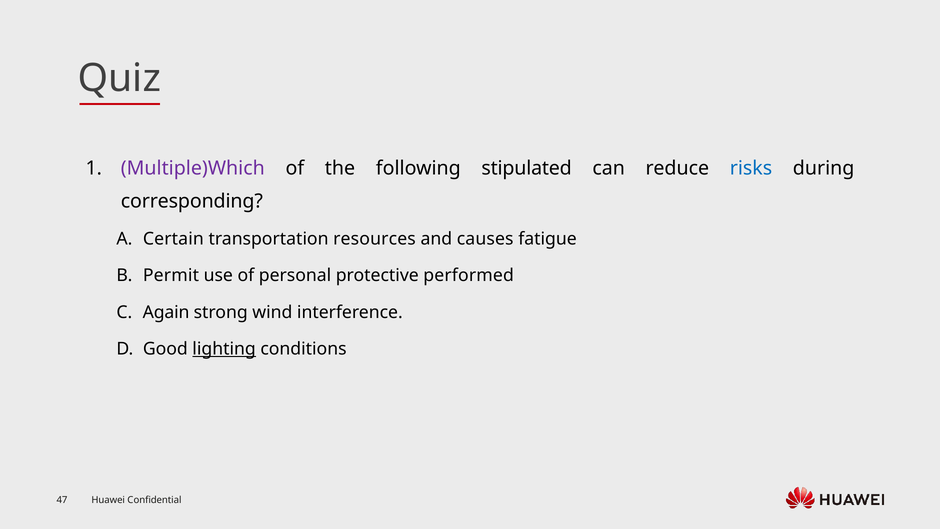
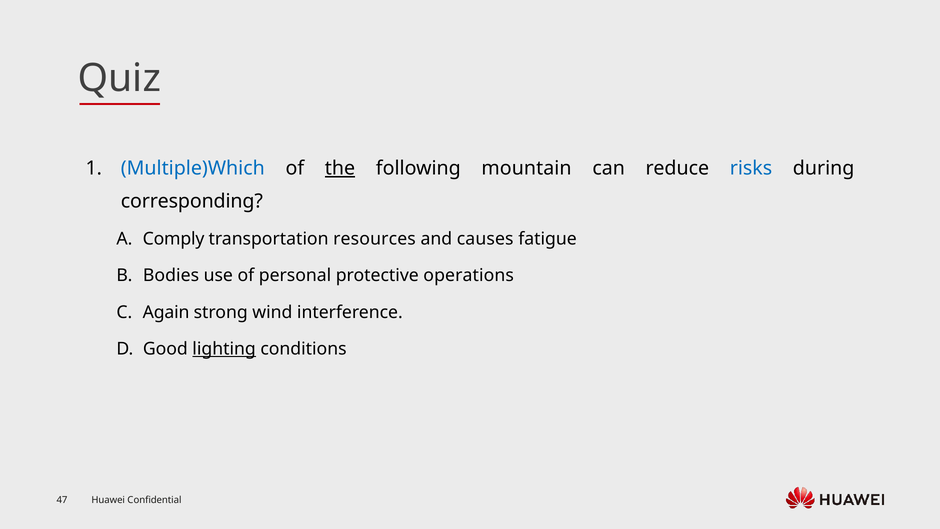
Multiple)Which colour: purple -> blue
the underline: none -> present
stipulated: stipulated -> mountain
Certain: Certain -> Comply
Permit: Permit -> Bodies
performed: performed -> operations
